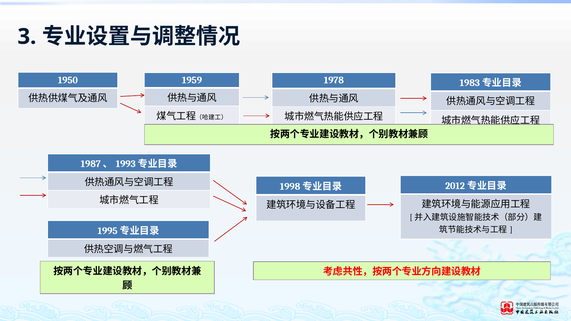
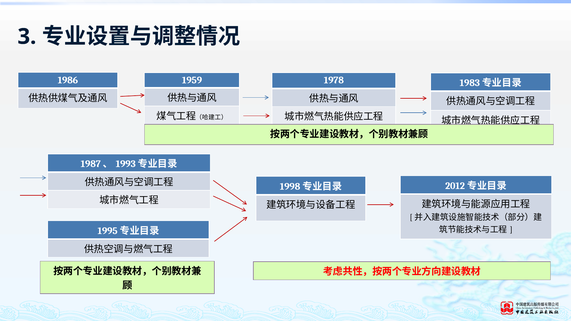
1950: 1950 -> 1986
